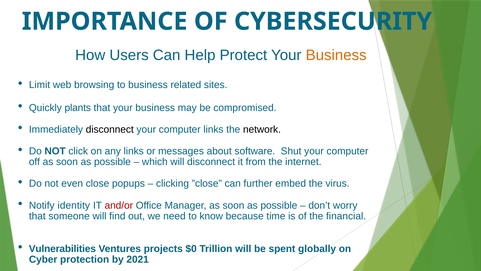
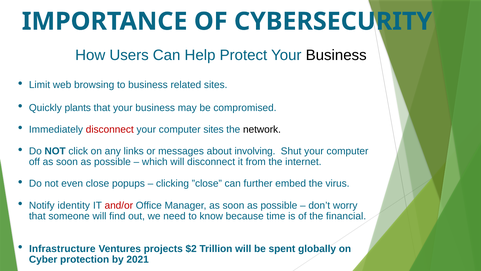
Business at (336, 55) colour: orange -> black
disconnect at (110, 129) colour: black -> red
computer links: links -> sites
software: software -> involving
Vulnerabilities: Vulnerabilities -> Infrastructure
$0: $0 -> $2
